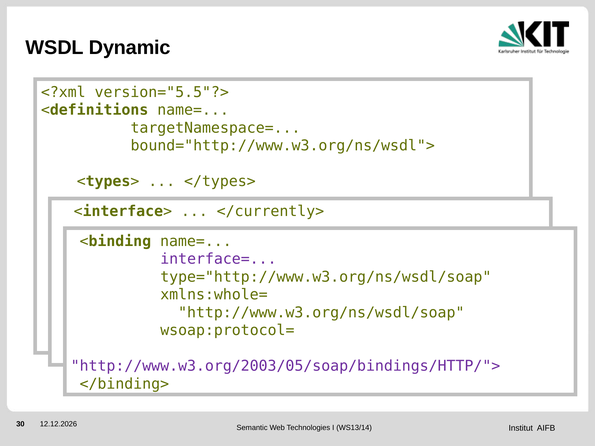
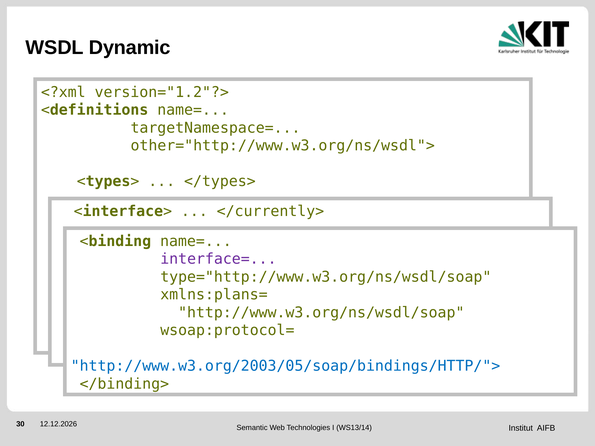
version="5.5"?>: version="5.5"?> -> version="1.2"?>
bound="http://www.w3.org/ns/wsdl">: bound="http://www.w3.org/ns/wsdl"> -> other="http://www.w3.org/ns/wsdl">
xmlns:whole=: xmlns:whole= -> xmlns:plans=
http://www.w3.org/2003/05/soap/bindings/HTTP/"> colour: purple -> blue
